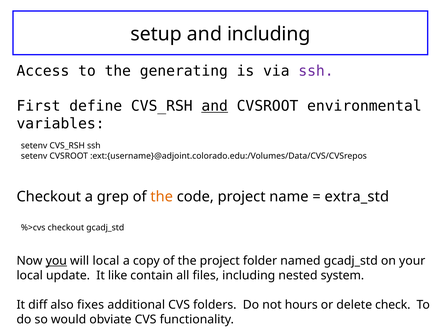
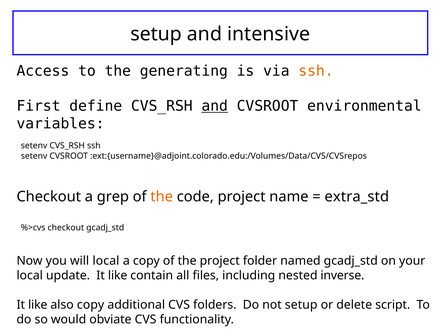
and including: including -> intensive
ssh at (316, 71) colour: purple -> orange
you underline: present -> none
system: system -> inverse
diff at (38, 305): diff -> like
also fixes: fixes -> copy
not hours: hours -> setup
check: check -> script
